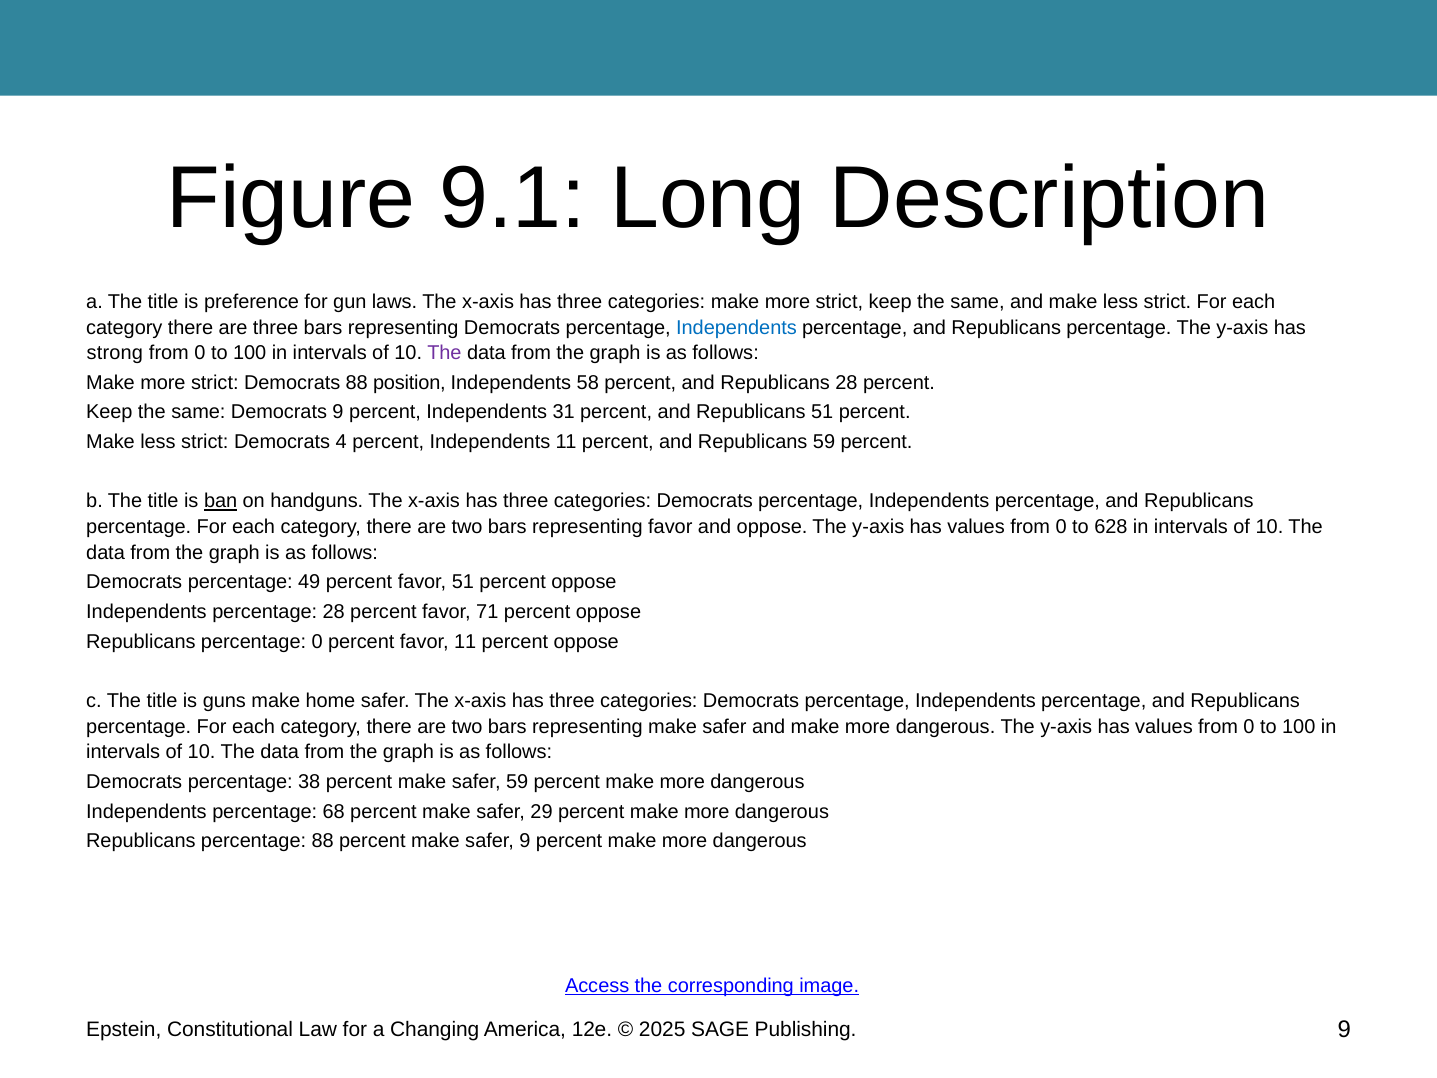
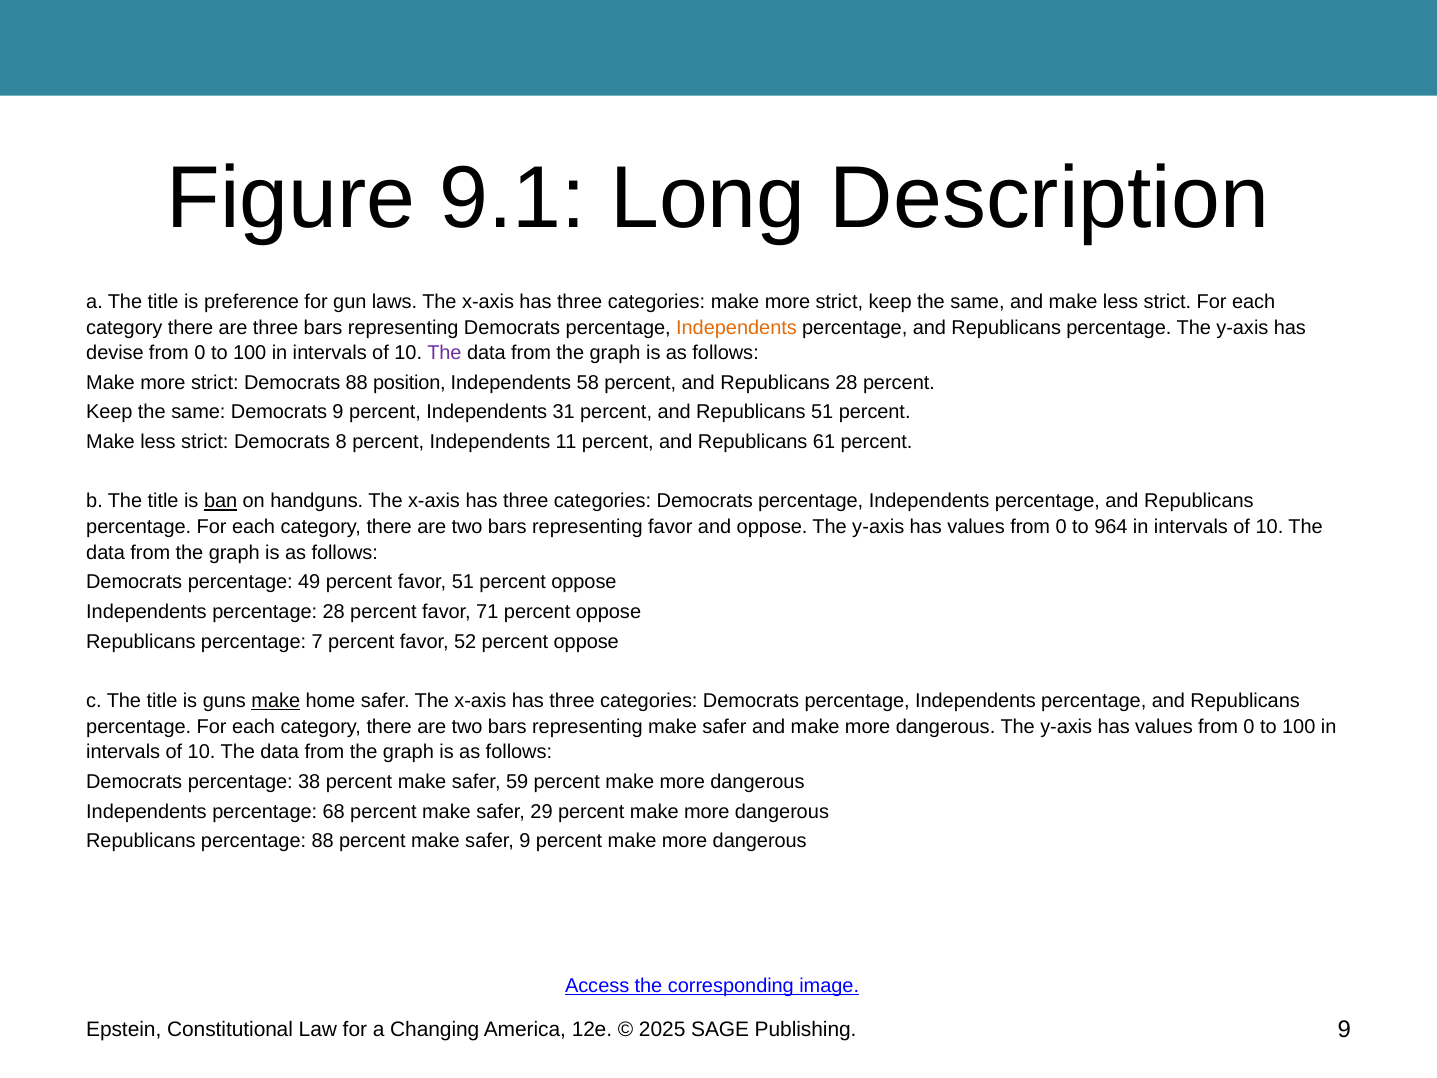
Independents at (737, 327) colour: blue -> orange
strong: strong -> devise
4: 4 -> 8
Republicans 59: 59 -> 61
628: 628 -> 964
percentage 0: 0 -> 7
favor 11: 11 -> 52
make at (276, 701) underline: none -> present
